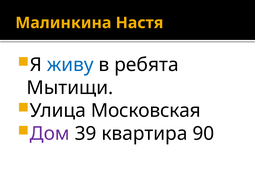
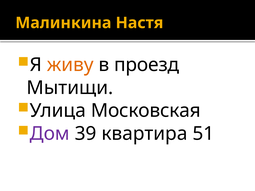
живу colour: blue -> orange
ребята: ребята -> проезд
90: 90 -> 51
